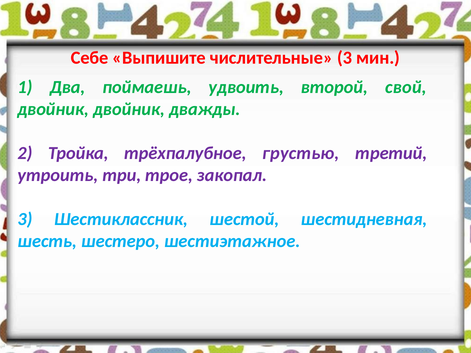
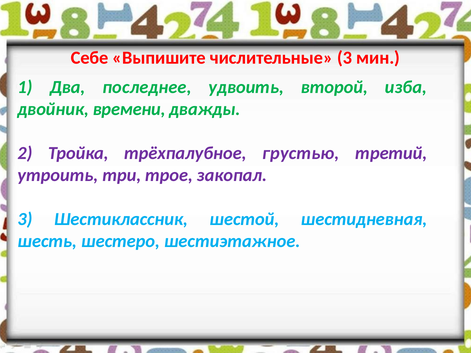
поймаешь: поймаешь -> последнее
свой: свой -> изба
двойник двойник: двойник -> времени
